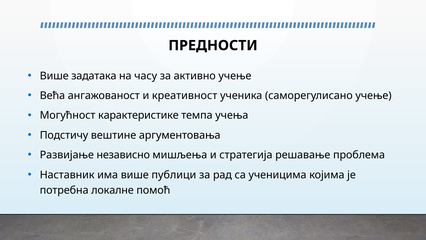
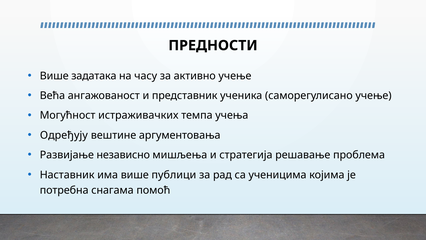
креативност: креативност -> представник
карактеристике: карактеристике -> истраживачких
Подстичу: Подстичу -> Одређују
локалне: локалне -> снагама
